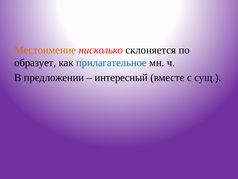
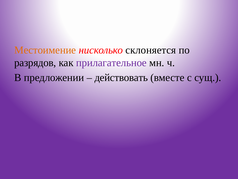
образует: образует -> разрядов
прилагательное colour: blue -> purple
интересный: интересный -> действовать
